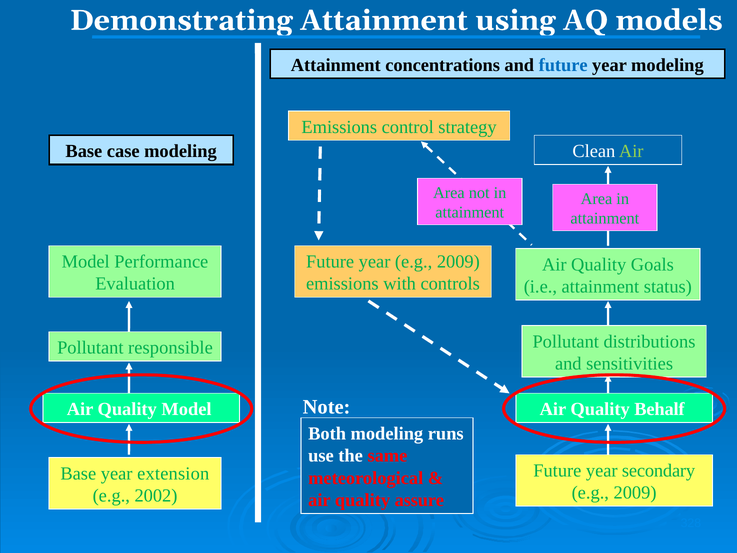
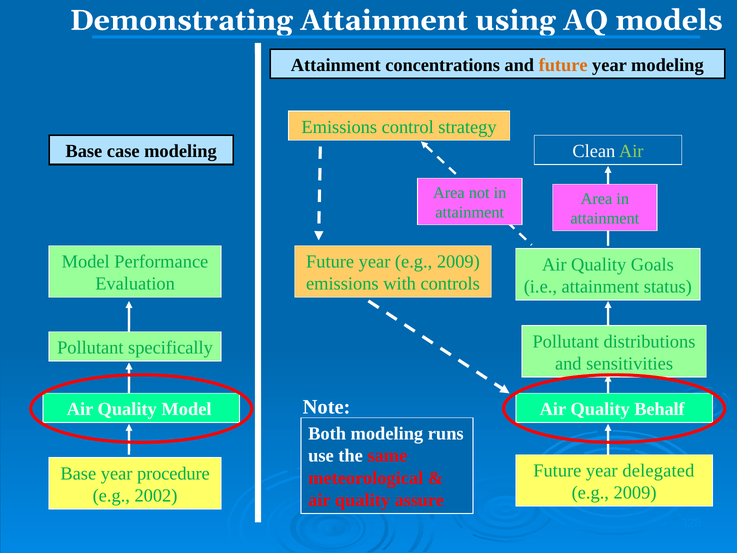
future at (563, 65) colour: blue -> orange
responsible: responsible -> specifically
secondary: secondary -> delegated
extension: extension -> procedure
